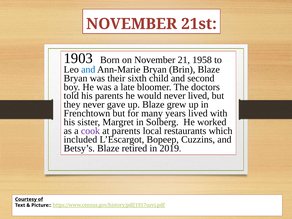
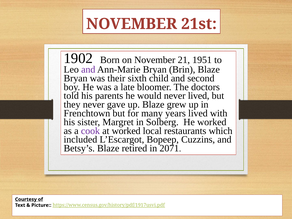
1903: 1903 -> 1902
1958: 1958 -> 1951
and at (88, 69) colour: blue -> purple
at parents: parents -> worked
2019: 2019 -> 2071
